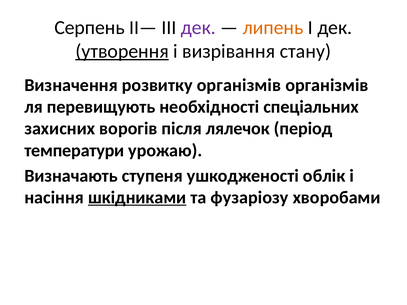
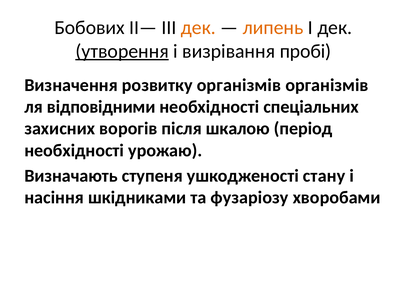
Серпень: Серпень -> Бобових
дек at (198, 28) colour: purple -> orange
стану: стану -> пробі
перевищують: перевищують -> відповідними
лялечок: лялечок -> шкалою
температури at (74, 151): температури -> необхідності
облік: облік -> стану
шкідниками underline: present -> none
